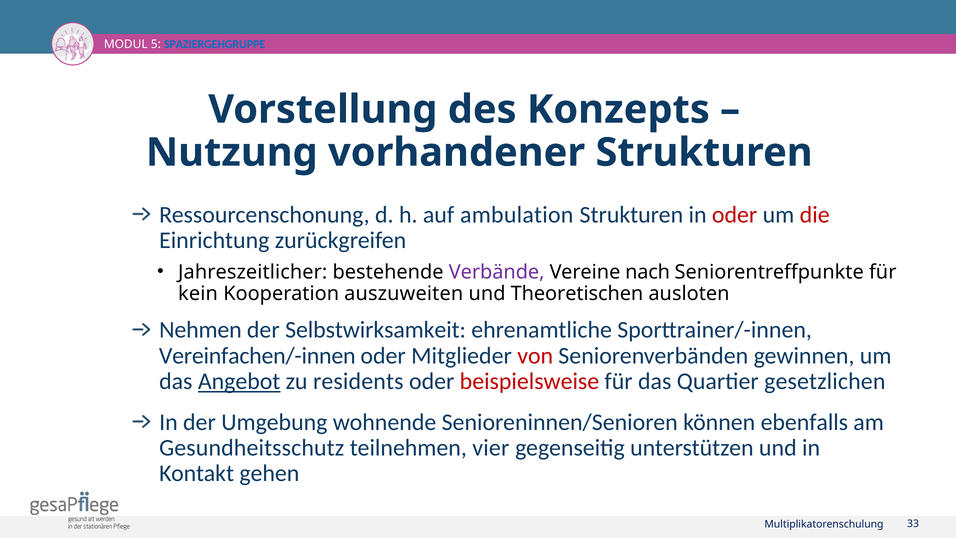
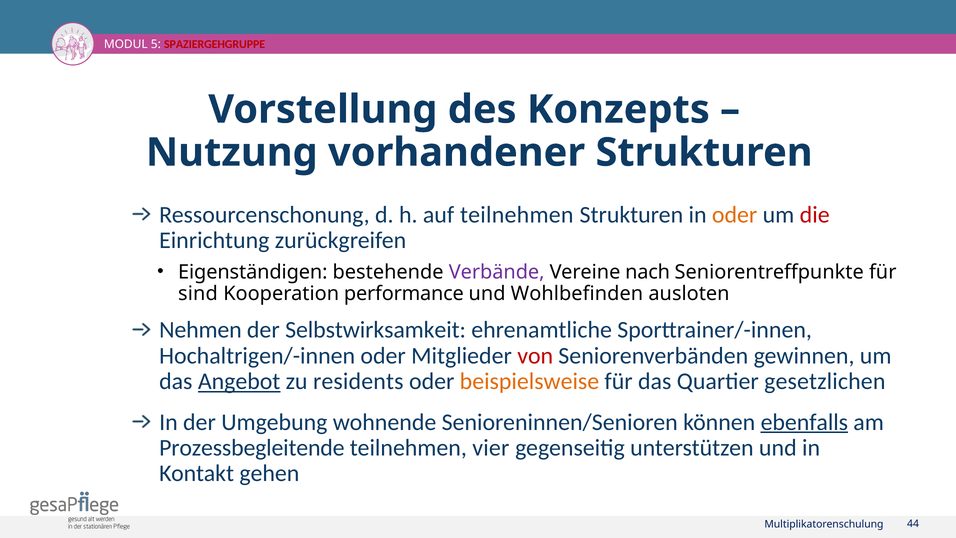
SPAZIERGEHGRUPPE colour: blue -> red
auf ambulation: ambulation -> teilnehmen
oder at (735, 215) colour: red -> orange
Jahreszeitlicher: Jahreszeitlicher -> Eigenständigen
kein: kein -> sind
auszuweiten: auszuweiten -> performance
Theoretischen: Theoretischen -> Wohlbefinden
Vereinfachen/-innen: Vereinfachen/-innen -> Hochaltrigen/-innen
beispielsweise colour: red -> orange
ebenfalls underline: none -> present
Gesundheitsschutz: Gesundheitsschutz -> Prozessbegleitende
33: 33 -> 44
